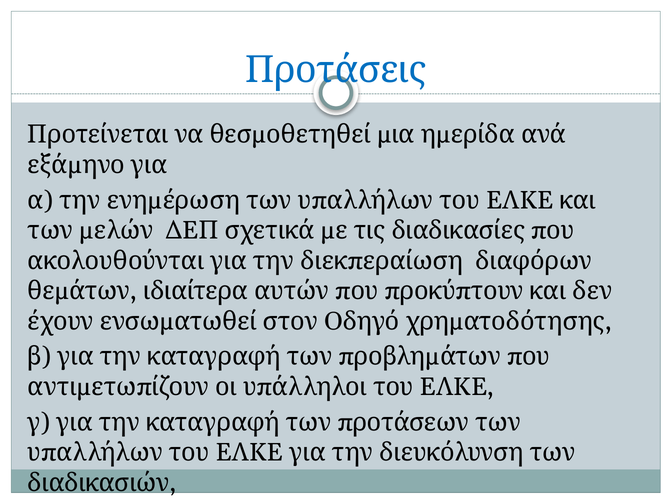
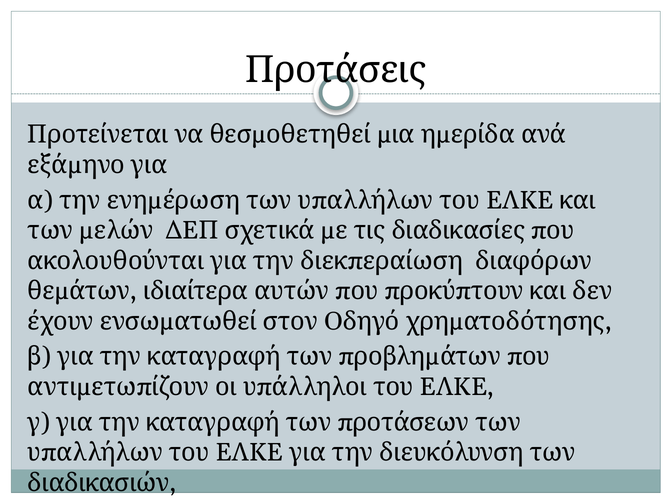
Προτάσεις colour: blue -> black
